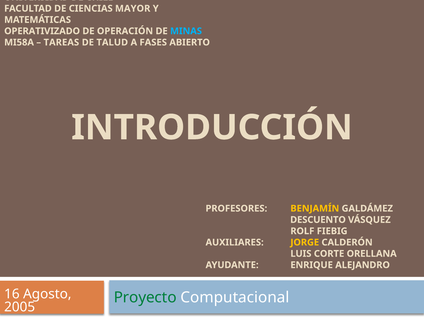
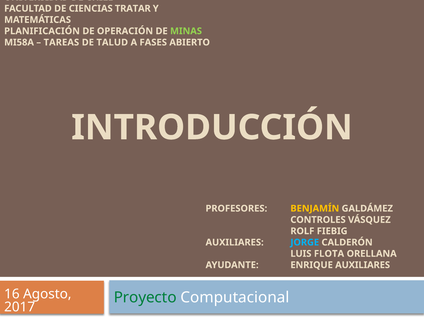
MAYOR: MAYOR -> TRATAR
OPERATIVIZADO: OPERATIVIZADO -> PLANIFICACIÓN
MINAS colour: light blue -> light green
DESCUENTO: DESCUENTO -> CONTROLES
JORGE colour: yellow -> light blue
CORTE: CORTE -> FLOTA
ENRIQUE ALEJANDRO: ALEJANDRO -> AUXILIARES
2005: 2005 -> 2017
